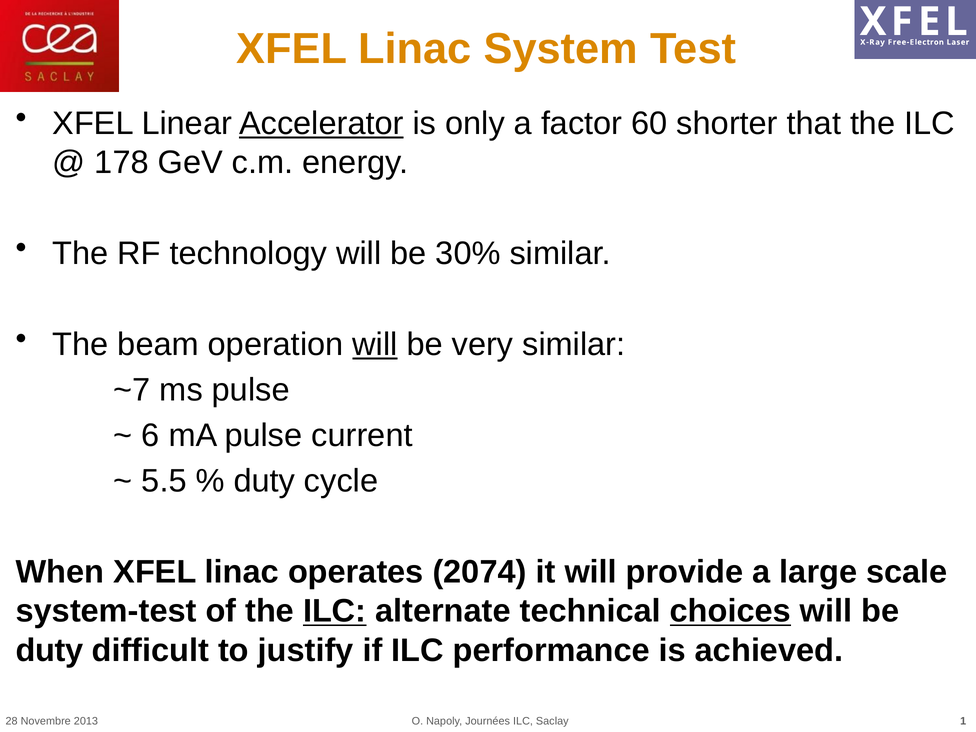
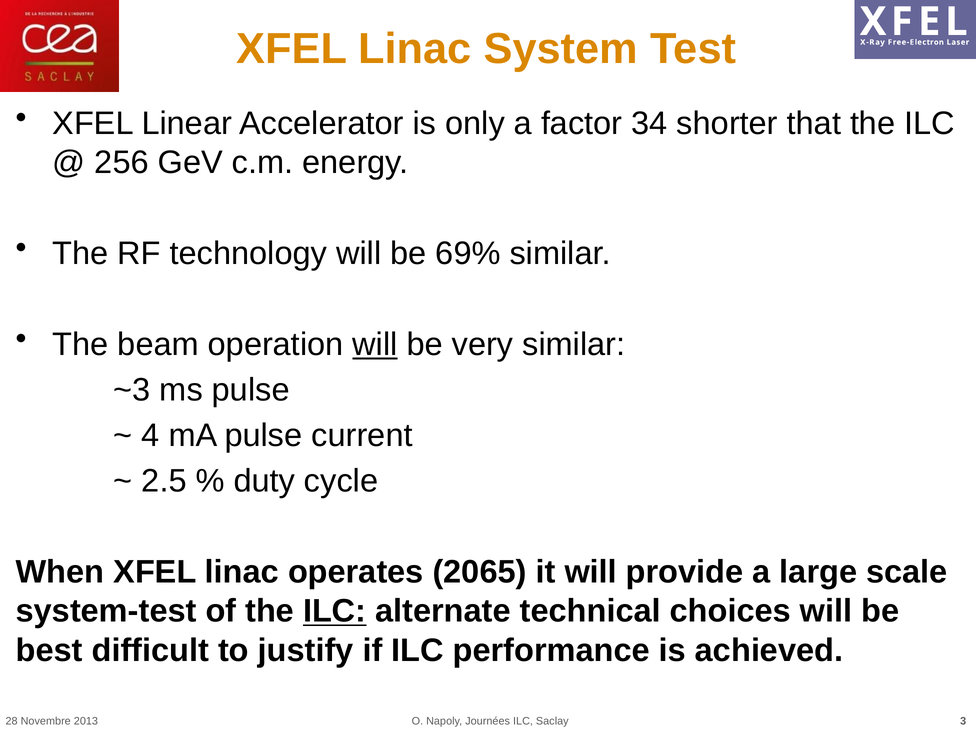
Accelerator underline: present -> none
60: 60 -> 34
178: 178 -> 256
30%: 30% -> 69%
~7: ~7 -> ~3
6: 6 -> 4
5.5: 5.5 -> 2.5
2074: 2074 -> 2065
choices underline: present -> none
duty at (49, 650): duty -> best
1: 1 -> 3
